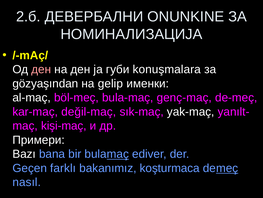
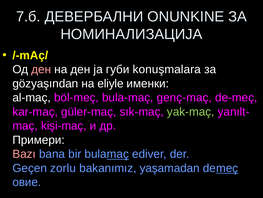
2.б: 2.б -> 7.б
gelip: gelip -> eliyle
değil-maç: değil-maç -> güler-maç
yak-maç colour: white -> light green
Bazı colour: white -> pink
farklı: farklı -> zorlu
koşturmaca: koşturmaca -> yaşamadan
nasıl: nasıl -> овие
